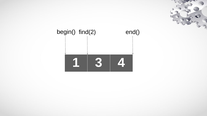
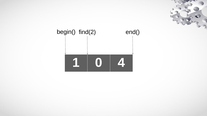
3: 3 -> 0
